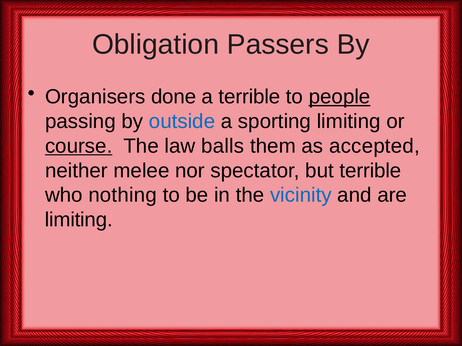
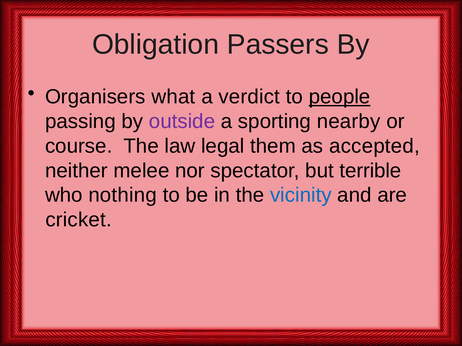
done: done -> what
a terrible: terrible -> verdict
outside colour: blue -> purple
sporting limiting: limiting -> nearby
course underline: present -> none
balls: balls -> legal
limiting at (79, 220): limiting -> cricket
